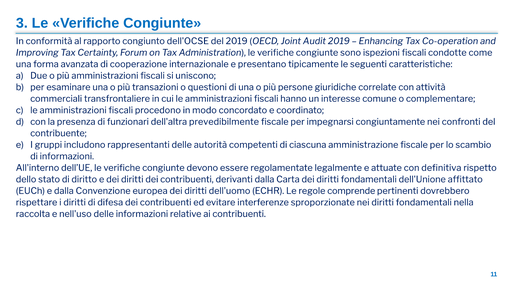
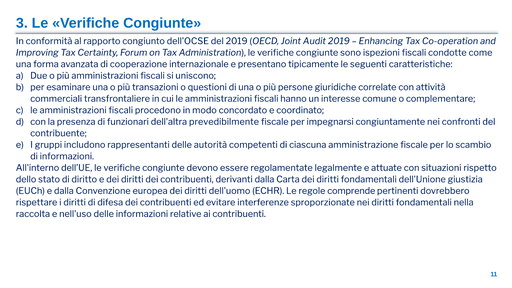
definitiva: definitiva -> situazioni
affittato: affittato -> giustizia
